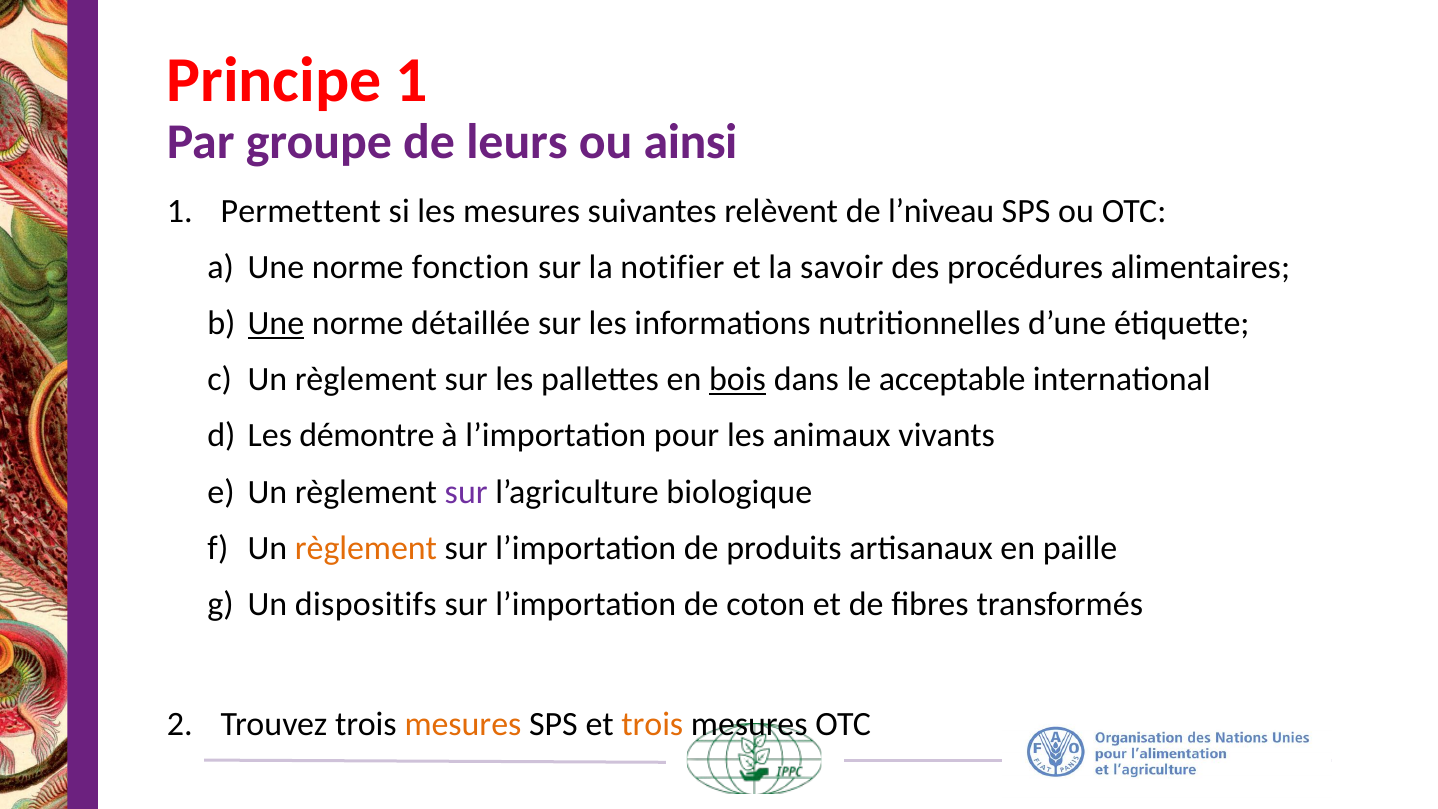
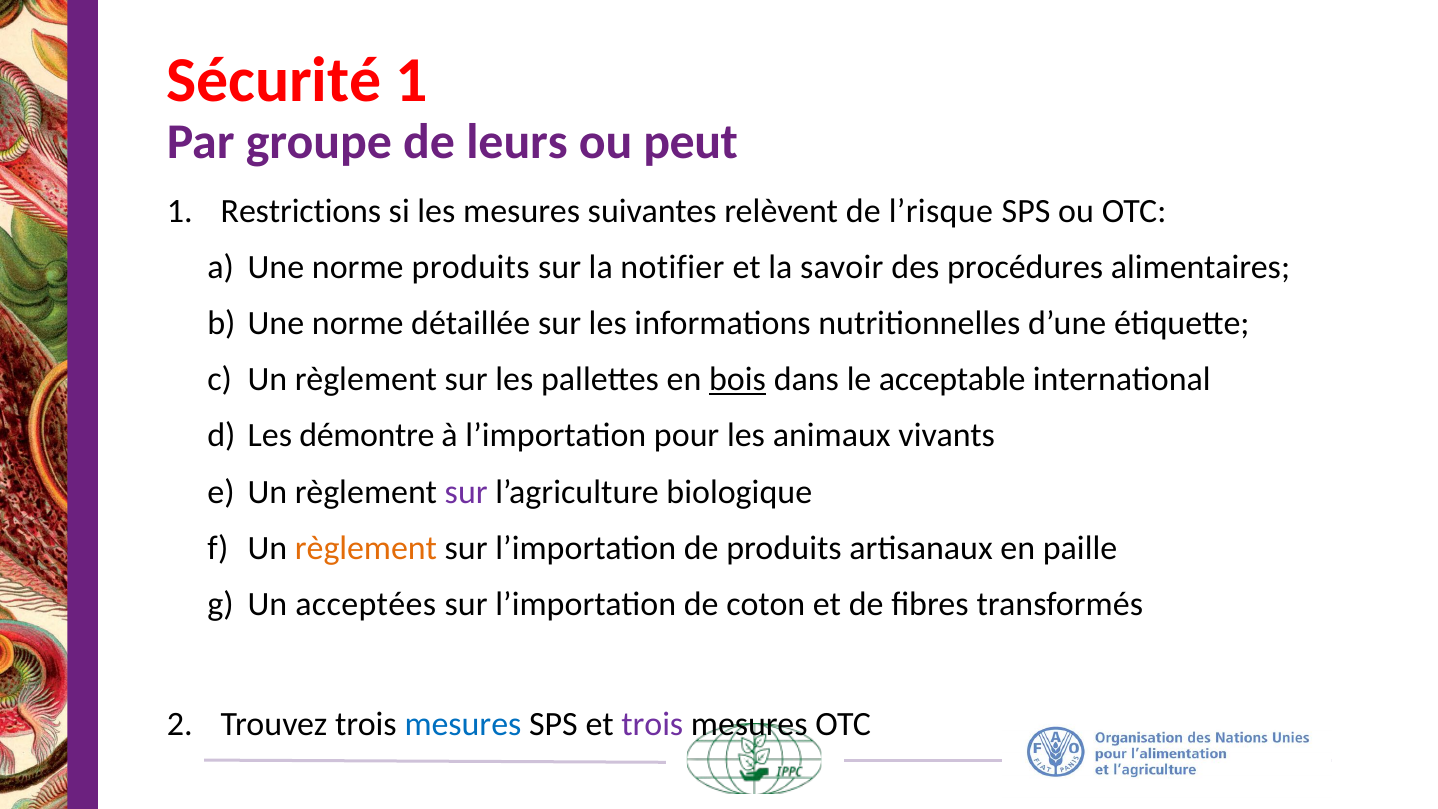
Principe: Principe -> Sécurité
ainsi: ainsi -> peut
Permettent: Permettent -> Restrictions
l’niveau: l’niveau -> l’risque
norme fonction: fonction -> produits
Une at (276, 323) underline: present -> none
dispositifs: dispositifs -> acceptées
mesures at (463, 724) colour: orange -> blue
trois at (652, 724) colour: orange -> purple
